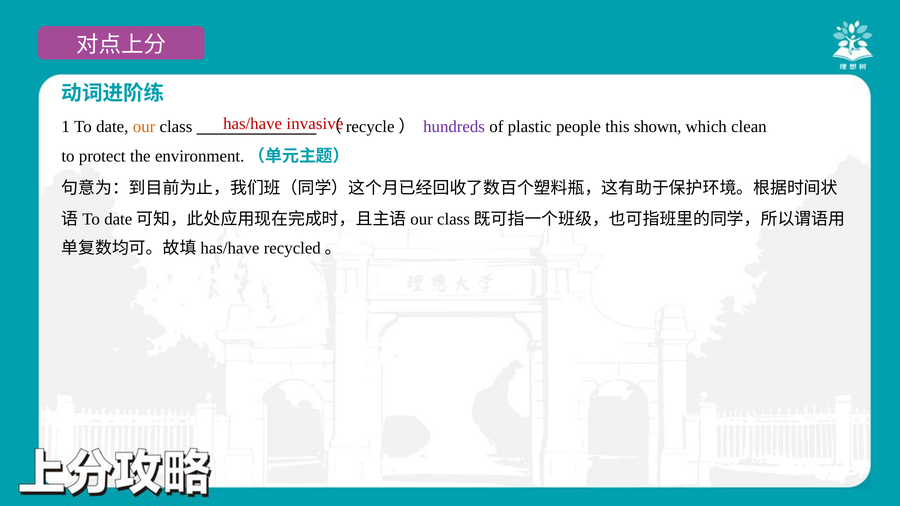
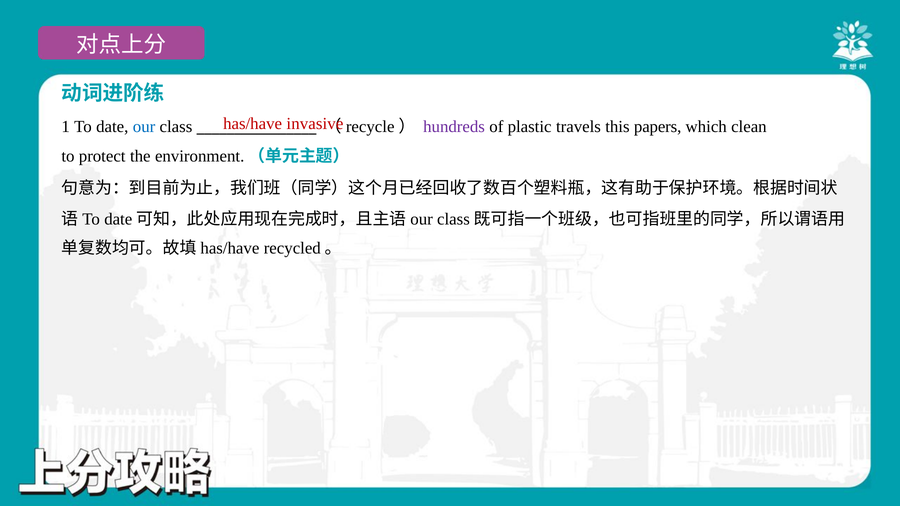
our colour: orange -> blue
people: people -> travels
shown: shown -> papers
